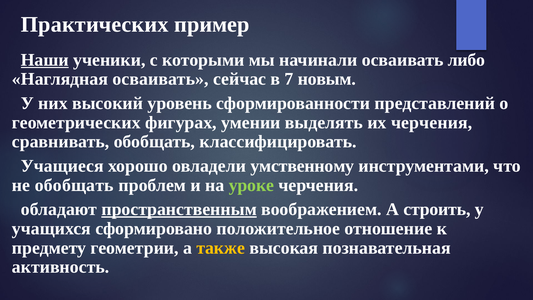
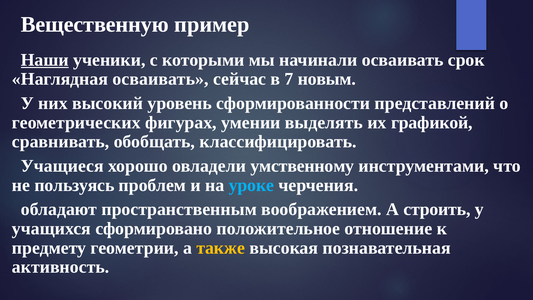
Практических: Практических -> Вещественную
либо: либо -> срок
их черчения: черчения -> графикой
не обобщать: обобщать -> пользуясь
уроке colour: light green -> light blue
пространственным underline: present -> none
